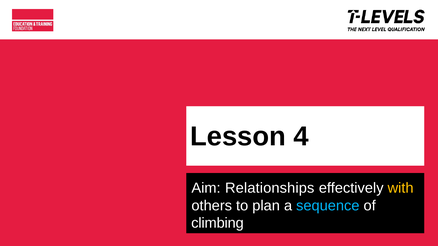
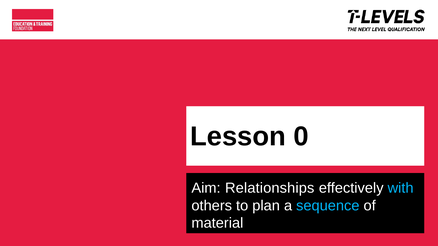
4: 4 -> 0
with colour: yellow -> light blue
climbing: climbing -> material
